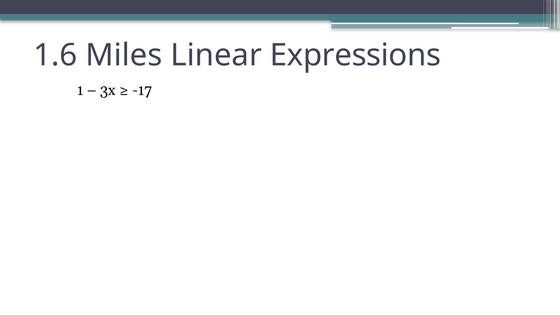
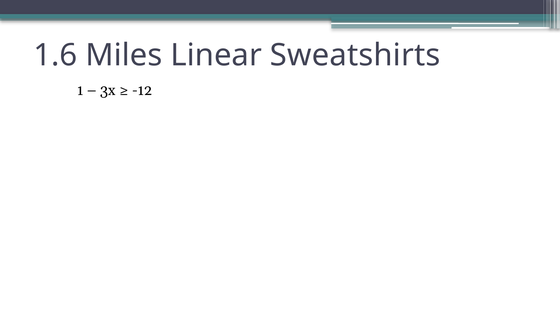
Expressions: Expressions -> Sweatshirts
-17: -17 -> -12
